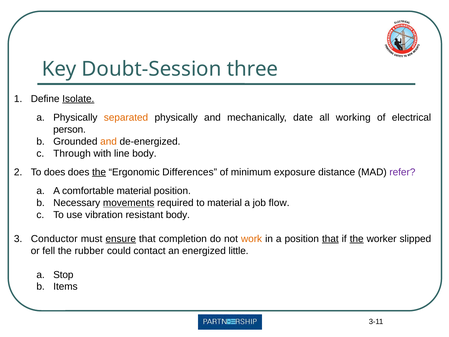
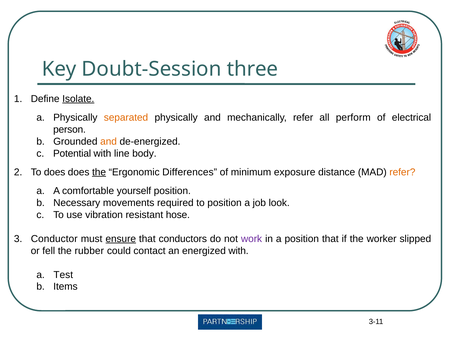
mechanically date: date -> refer
working: working -> perform
Through: Through -> Potential
refer at (402, 172) colour: purple -> orange
comfortable material: material -> yourself
movements underline: present -> none
to material: material -> position
flow: flow -> look
resistant body: body -> hose
completion: completion -> conductors
work colour: orange -> purple
that at (330, 239) underline: present -> none
the at (357, 239) underline: present -> none
energized little: little -> with
Stop: Stop -> Test
